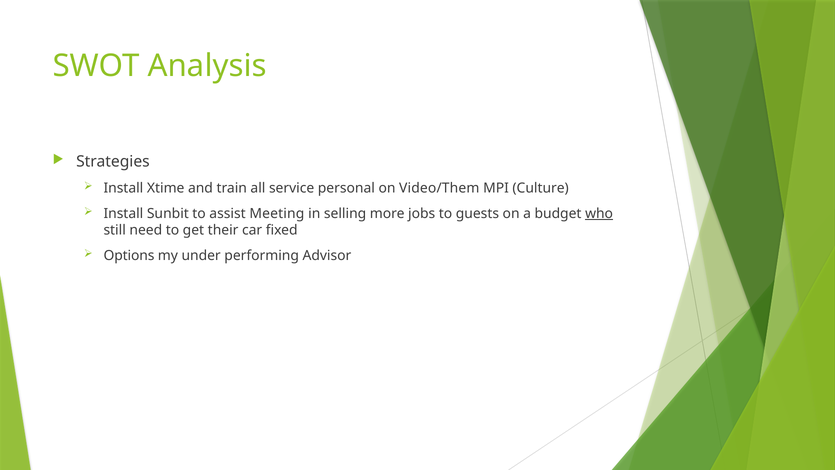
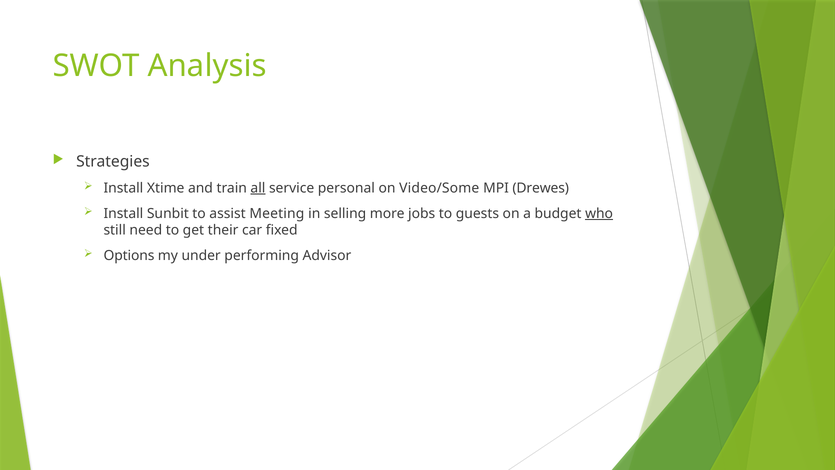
all underline: none -> present
Video/Them: Video/Them -> Video/Some
Culture: Culture -> Drewes
